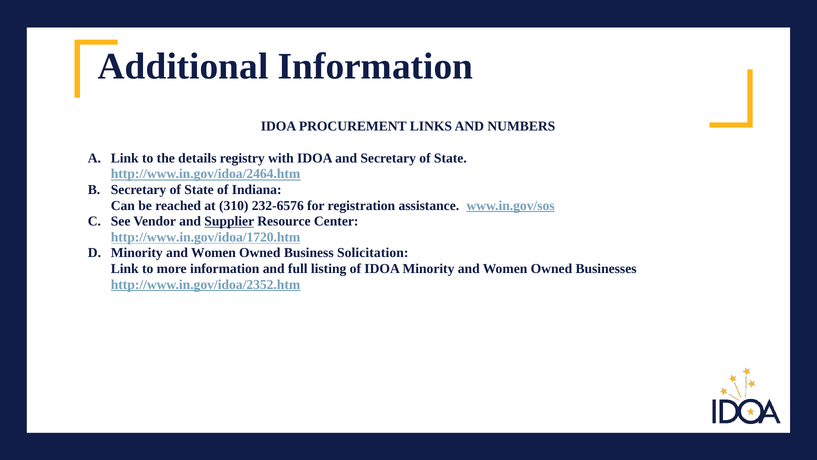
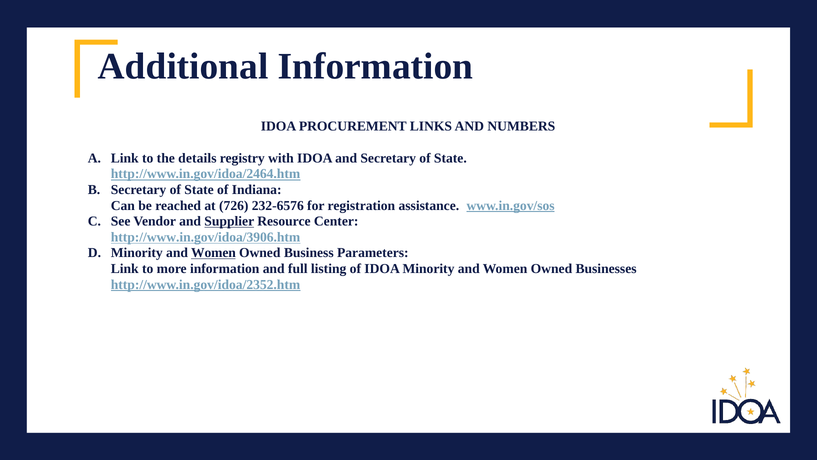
310: 310 -> 726
http://www.in.gov/idoa/1720.htm: http://www.in.gov/idoa/1720.htm -> http://www.in.gov/idoa/3906.htm
Women at (213, 253) underline: none -> present
Solicitation: Solicitation -> Parameters
